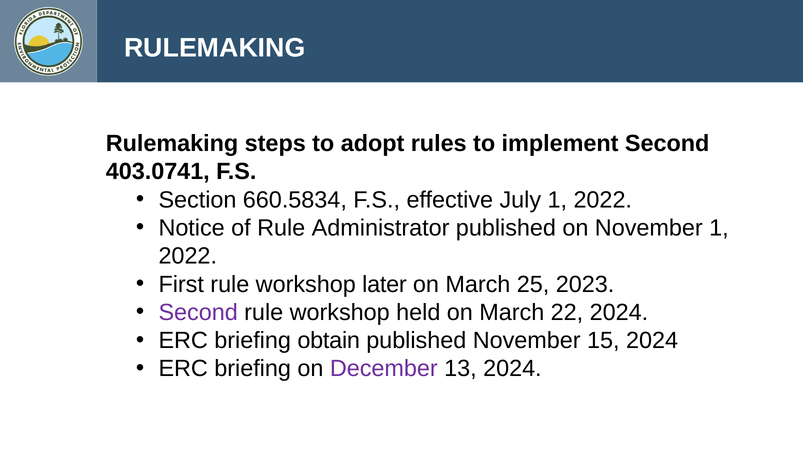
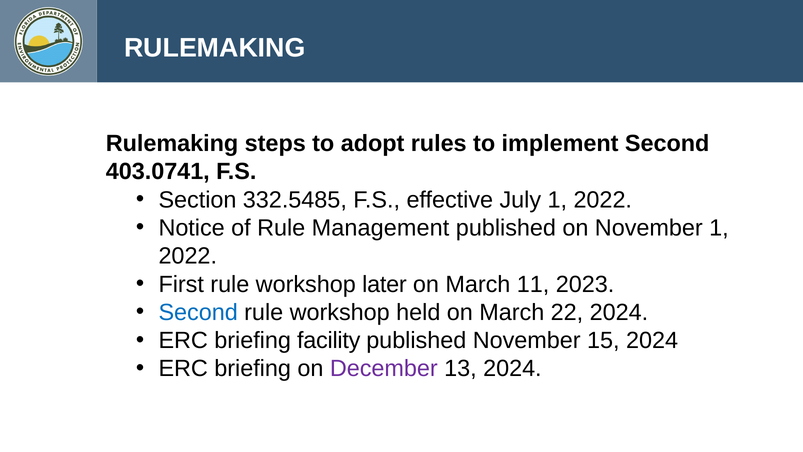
660.5834: 660.5834 -> 332.5485
Administrator: Administrator -> Management
25: 25 -> 11
Second at (198, 312) colour: purple -> blue
obtain: obtain -> facility
